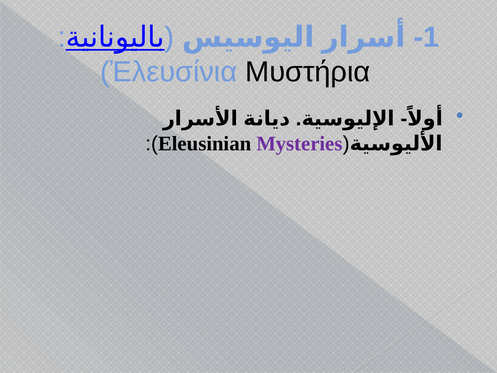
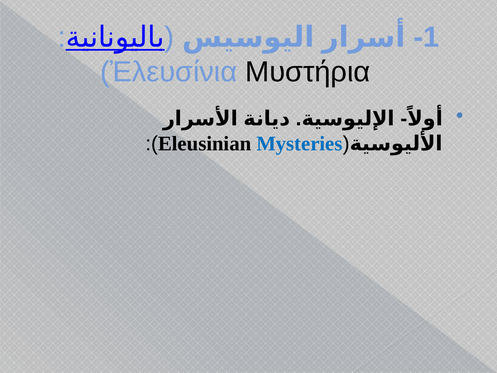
Mysteries colour: purple -> blue
